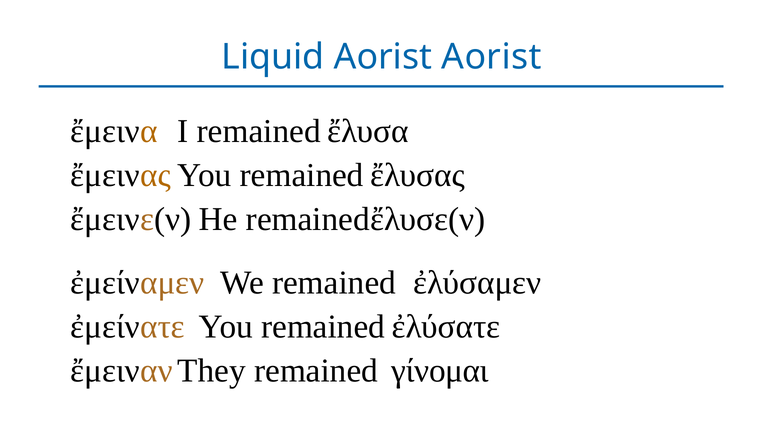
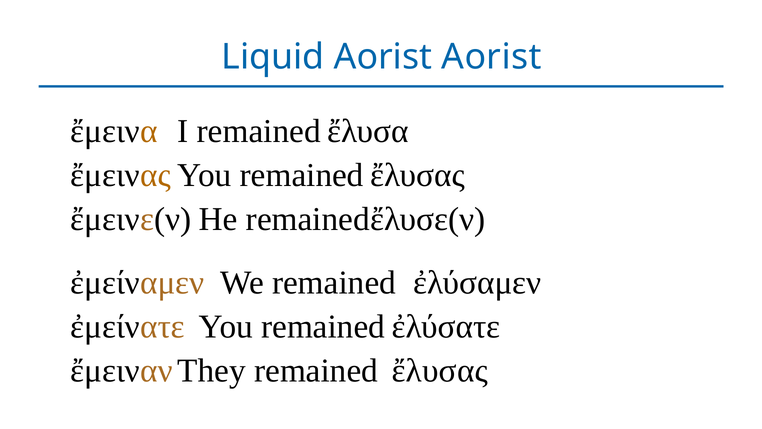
γίνομαι: γίνομαι -> ἔλυσας
